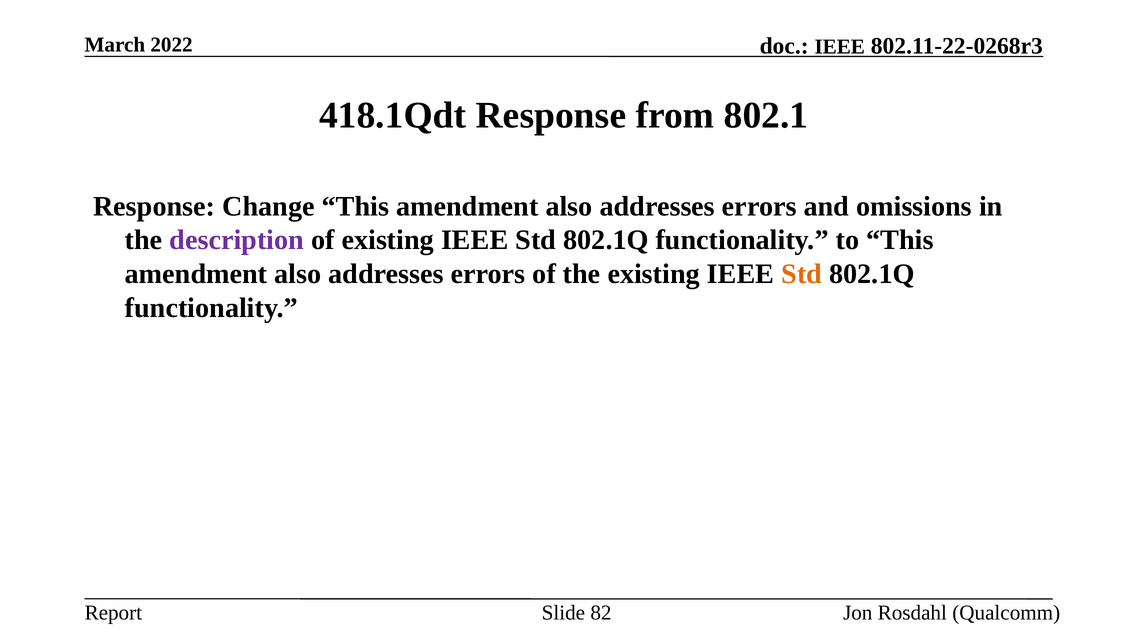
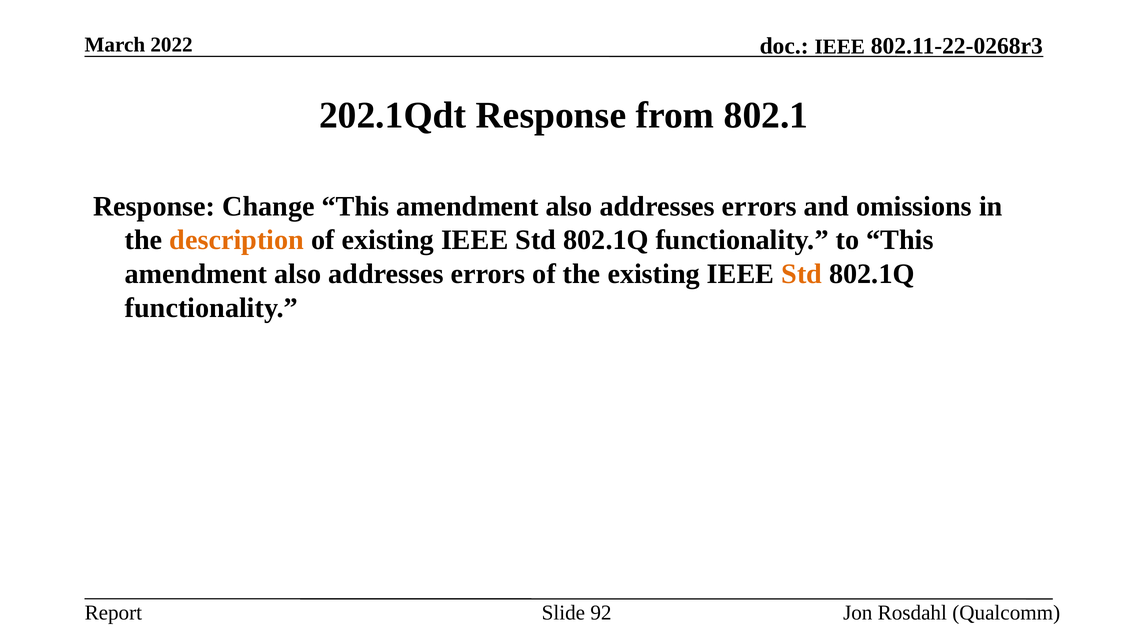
418.1Qdt: 418.1Qdt -> 202.1Qdt
description colour: purple -> orange
82: 82 -> 92
